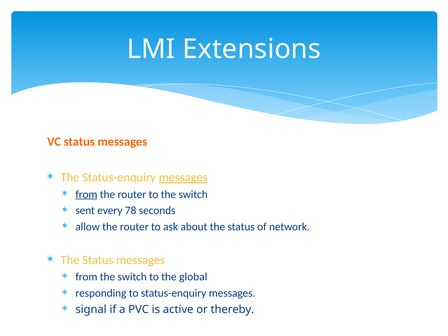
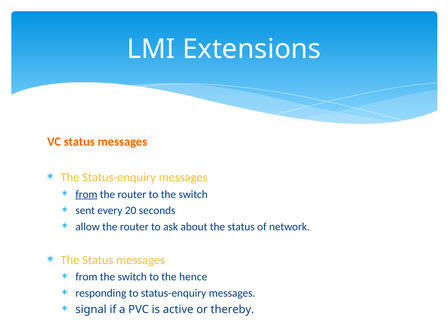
messages at (183, 178) underline: present -> none
78: 78 -> 20
global: global -> hence
